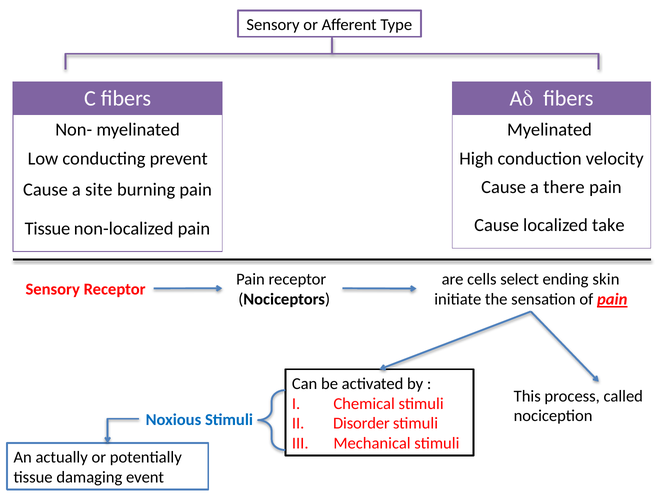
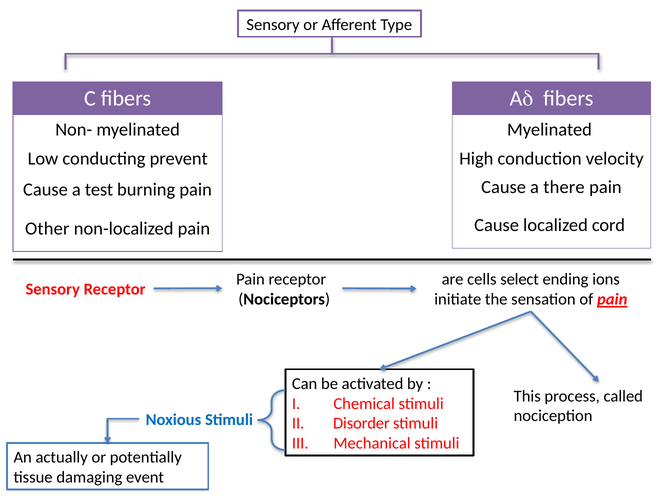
site: site -> test
take: take -> cord
Tissue at (47, 229): Tissue -> Other
skin: skin -> ions
